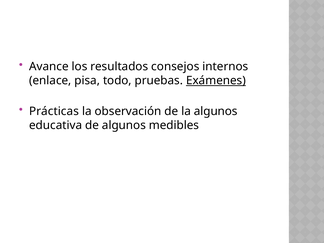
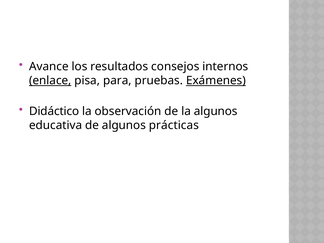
enlace underline: none -> present
todo: todo -> para
Prácticas: Prácticas -> Didáctico
medibles: medibles -> prácticas
